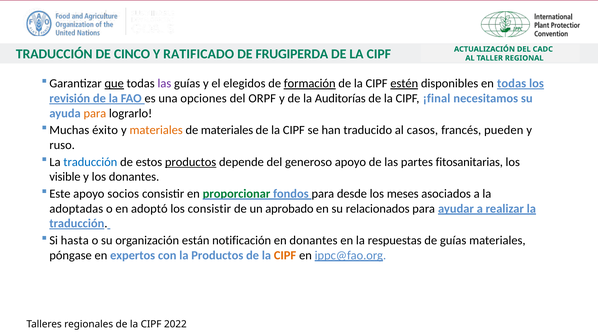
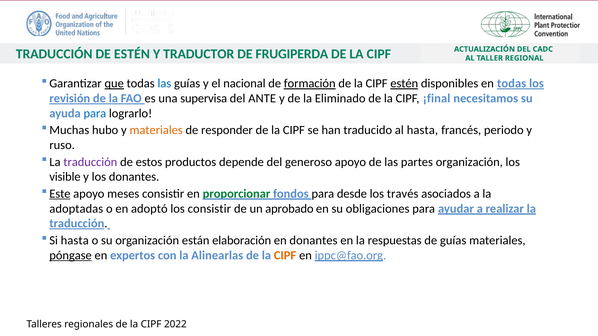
DE CINCO: CINCO -> ESTÉN
RATIFICADO: RATIFICADO -> TRADUCTOR
las at (164, 84) colour: purple -> blue
elegidos: elegidos -> nacional
opciones: opciones -> supervisa
ORPF: ORPF -> ANTE
Auditorías: Auditorías -> Eliminado
para at (95, 113) colour: orange -> blue
éxito: éxito -> hubo
de materiales: materiales -> responder
al casos: casos -> hasta
pueden: pueden -> periodo
traducción at (90, 162) colour: blue -> purple
productos at (191, 162) underline: present -> none
partes fitosanitarias: fitosanitarias -> organización
Este underline: none -> present
socios: socios -> meses
meses: meses -> través
relacionados: relacionados -> obligaciones
notificación: notificación -> elaboración
póngase underline: none -> present
la Productos: Productos -> Alinearlas
